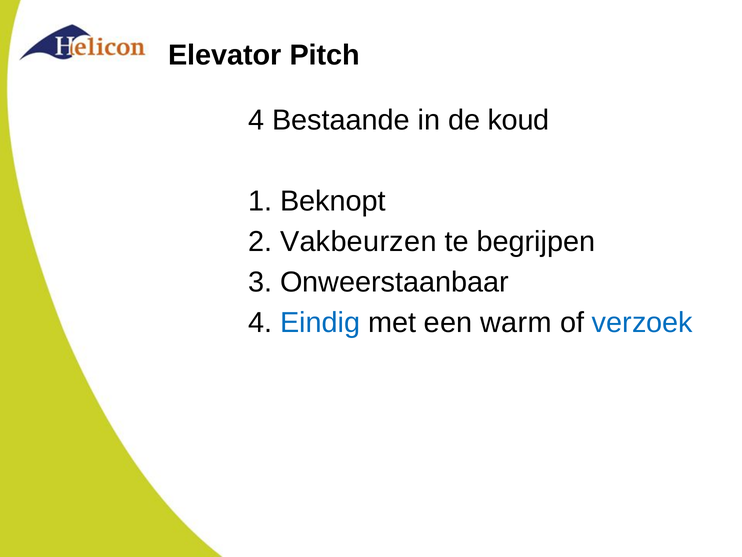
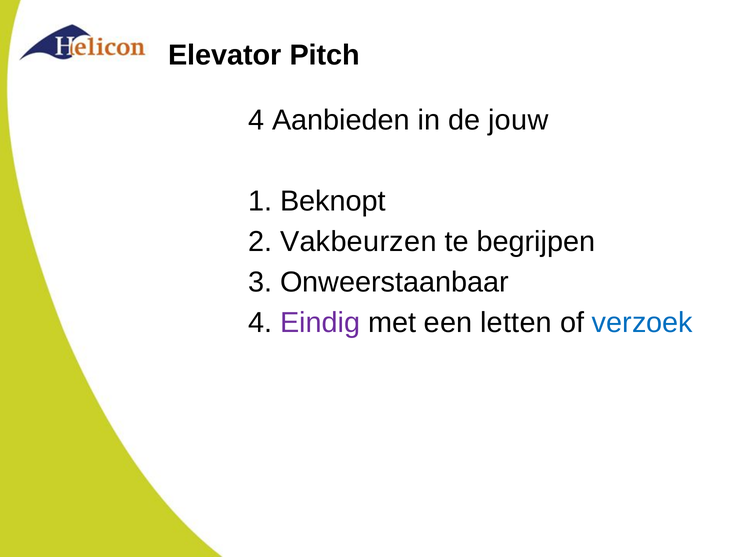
Bestaande: Bestaande -> Aanbieden
koud: koud -> jouw
Eindig colour: blue -> purple
warm: warm -> letten
